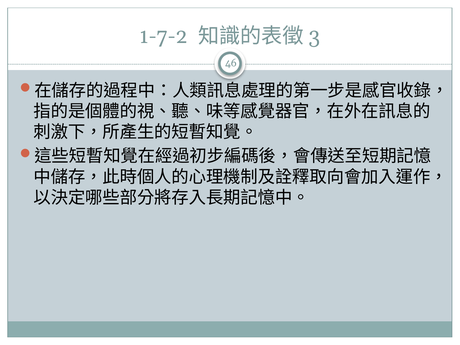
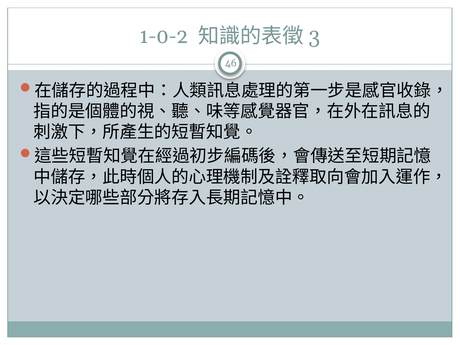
1-7-2: 1-7-2 -> 1-0-2
